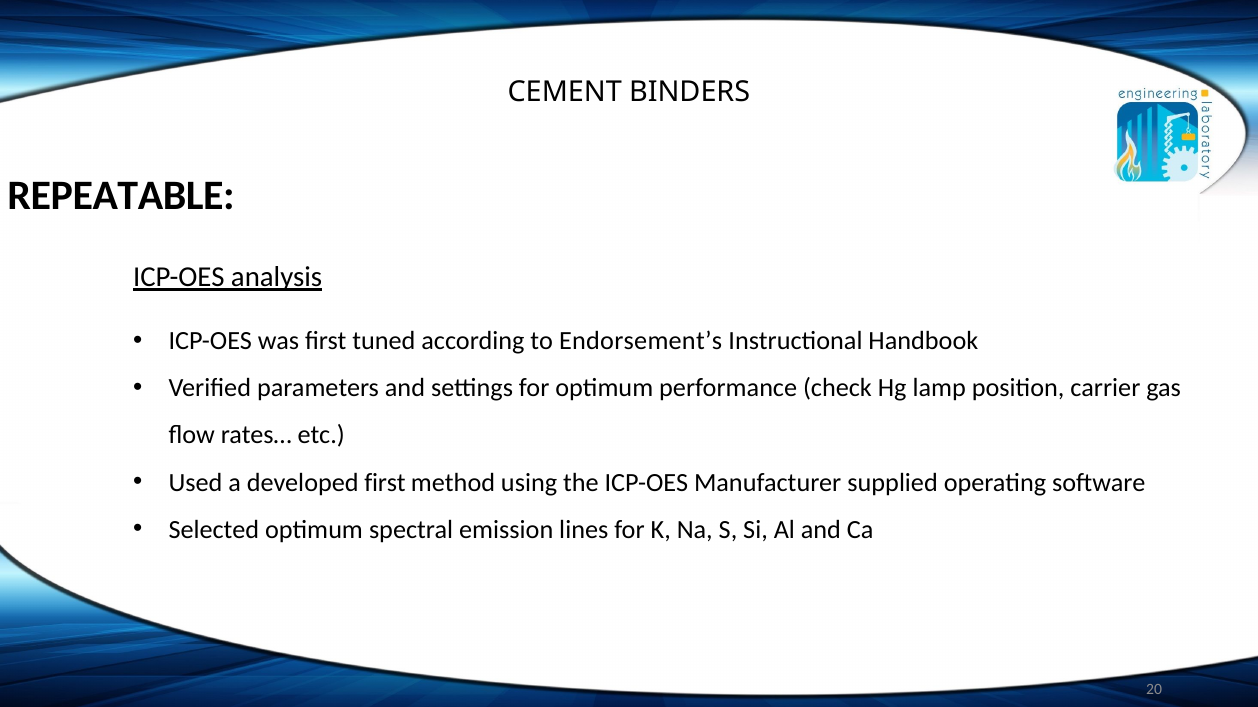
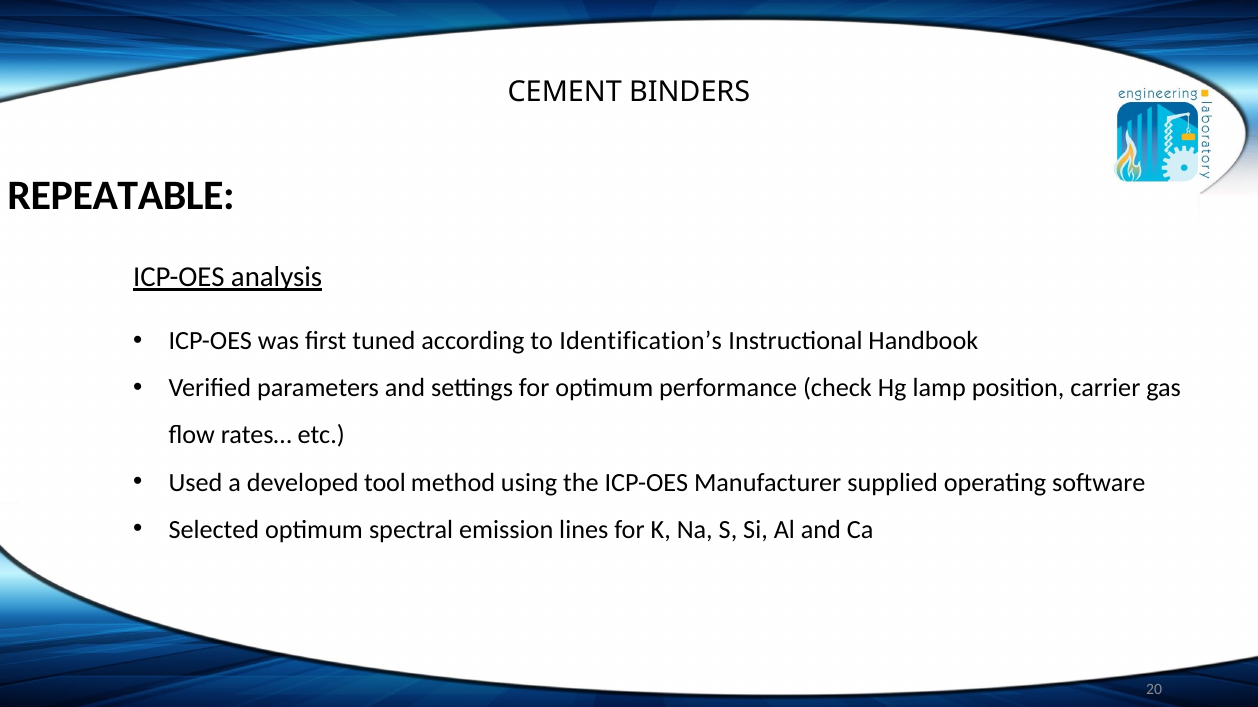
Endorsement’s: Endorsement’s -> Identification’s
developed first: first -> tool
